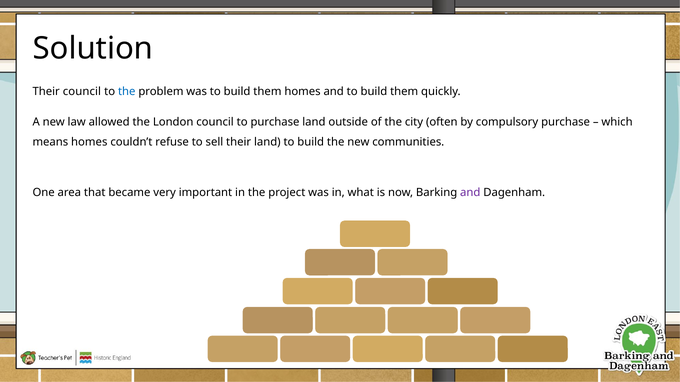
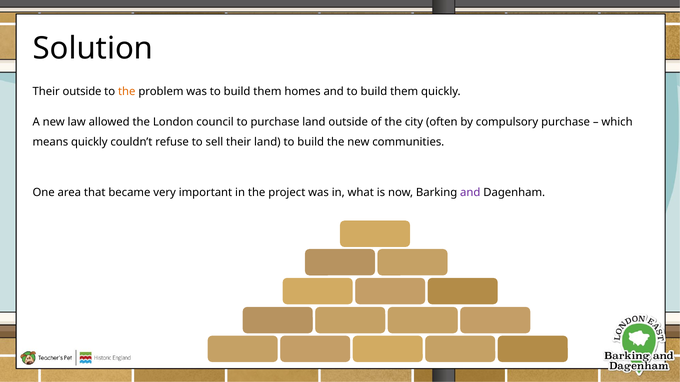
Their council: council -> outside
the at (127, 92) colour: blue -> orange
means homes: homes -> quickly
